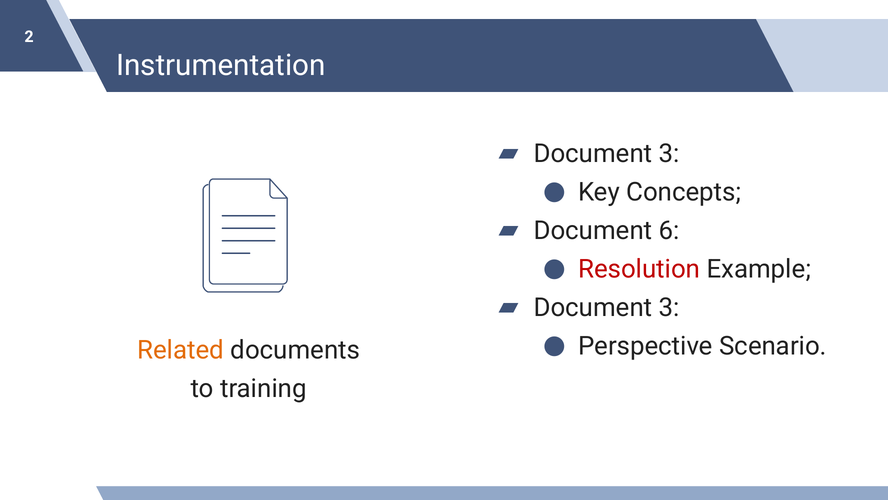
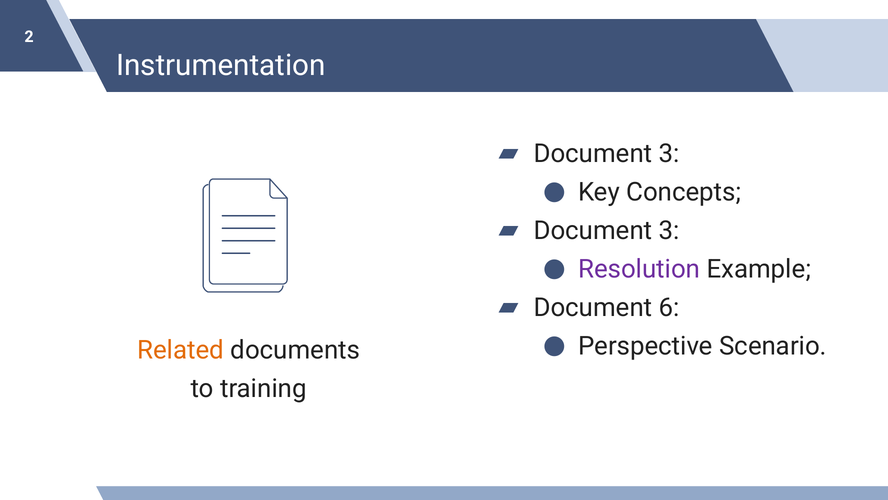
6 at (669, 231): 6 -> 3
Resolution colour: red -> purple
3 at (669, 308): 3 -> 6
